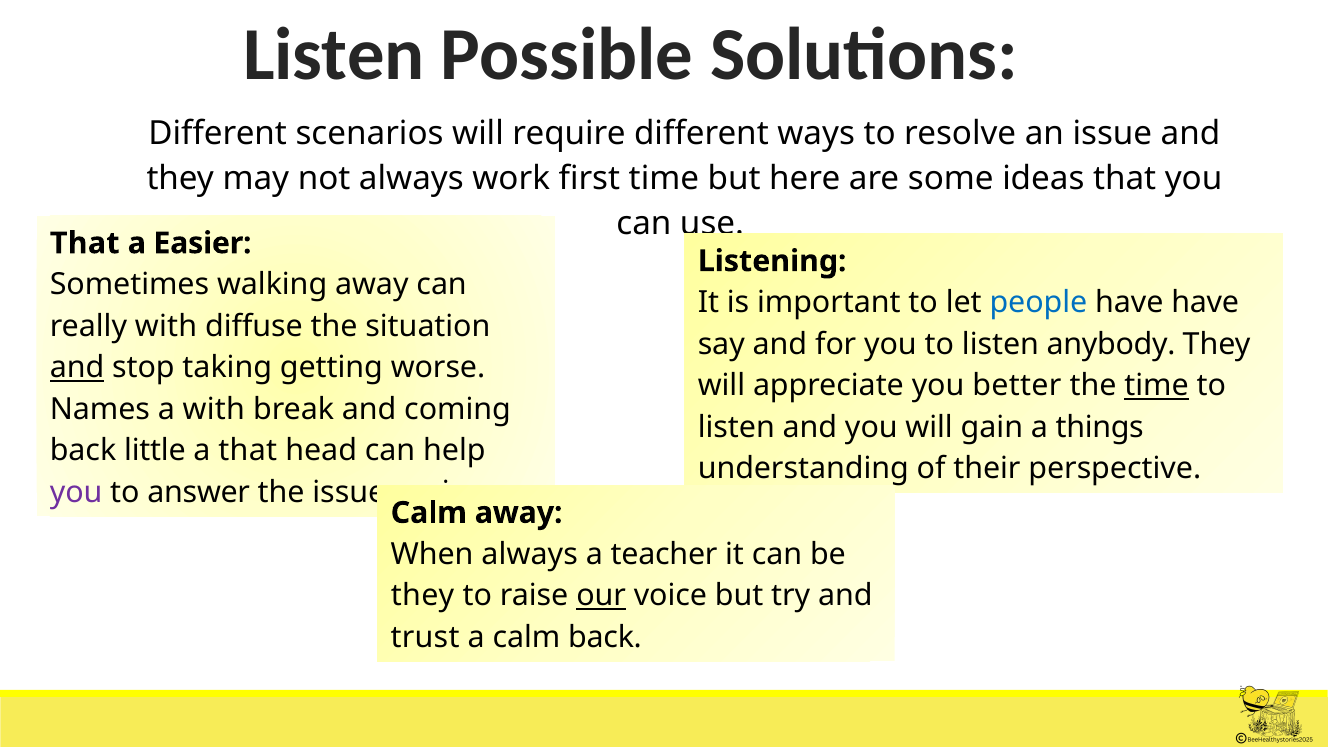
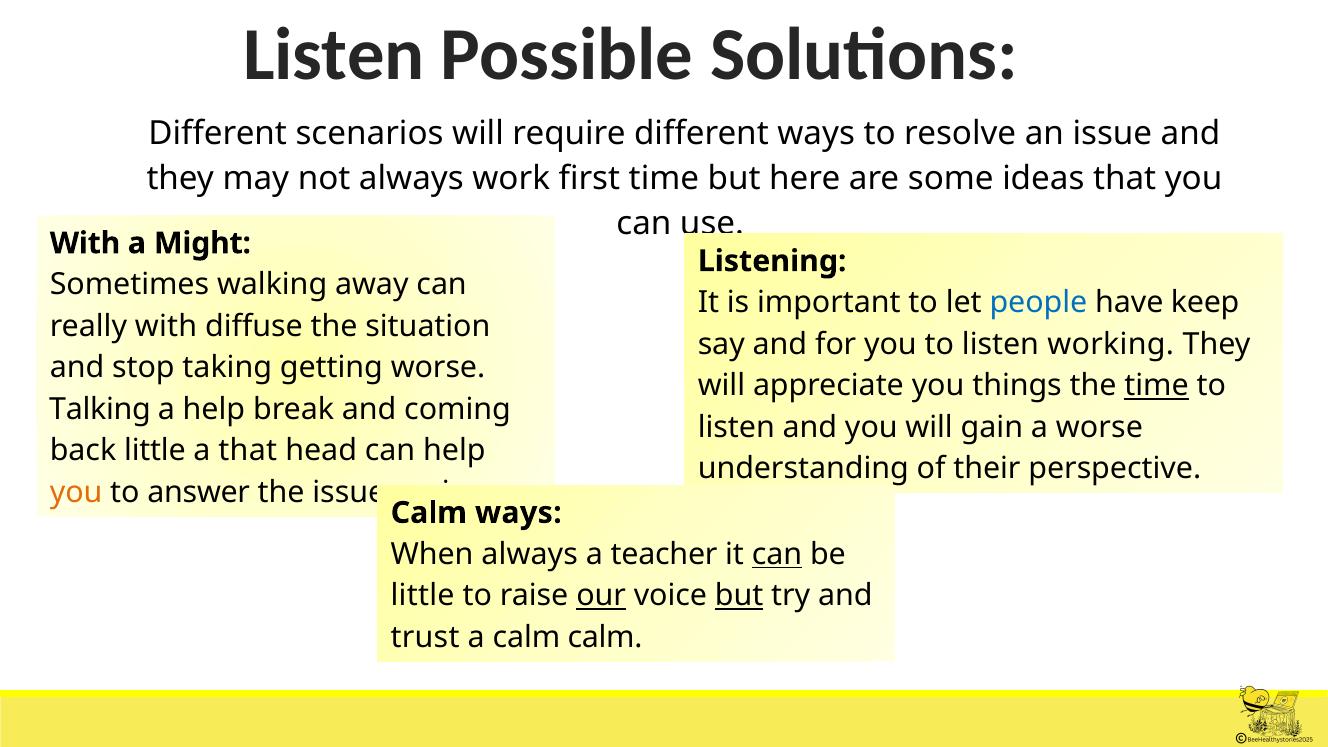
That at (85, 243): That -> With
a Easier: Easier -> Might
have have: have -> keep
anybody: anybody -> working
and at (77, 368) underline: present -> none
better: better -> things
Names: Names -> Talking
a with: with -> help
a things: things -> worse
you at (76, 492) colour: purple -> orange
Calm away: away -> ways
can at (777, 554) underline: none -> present
they at (423, 596): they -> little
but at (739, 596) underline: none -> present
calm back: back -> calm
